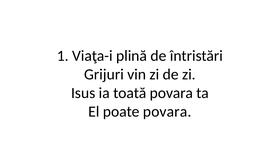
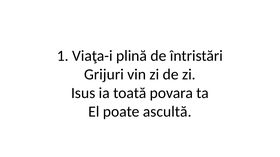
poate povara: povara -> ascultă
